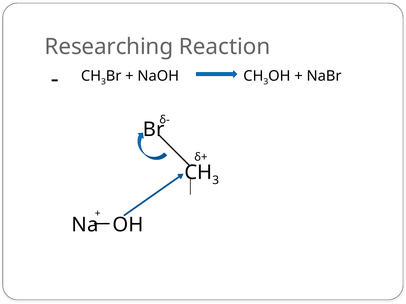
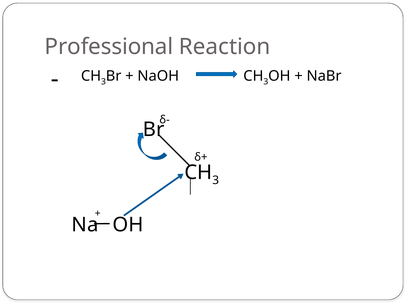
Researching: Researching -> Professional
